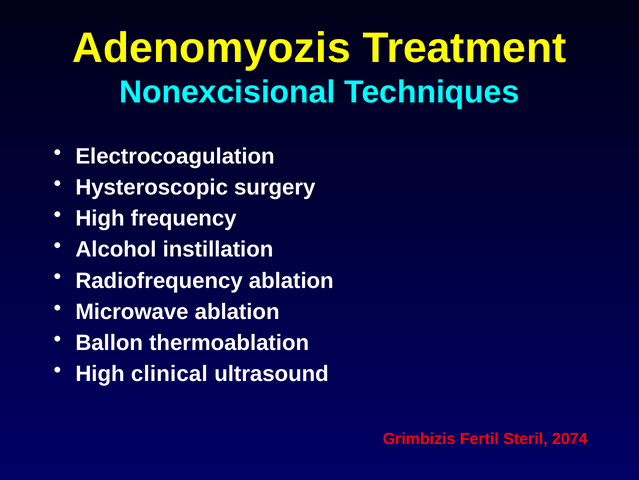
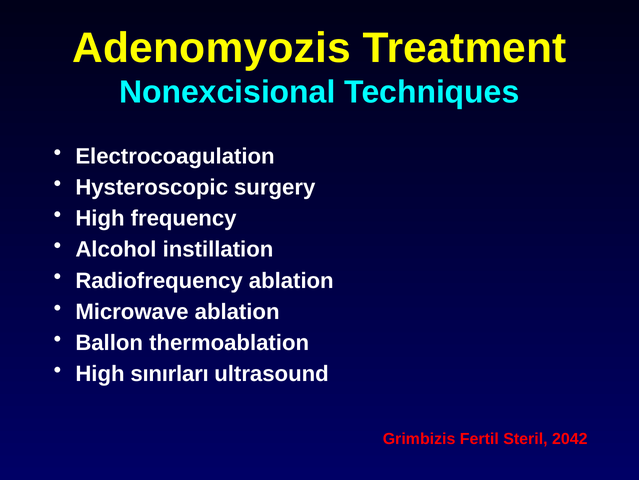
clinical: clinical -> sınırları
2074: 2074 -> 2042
